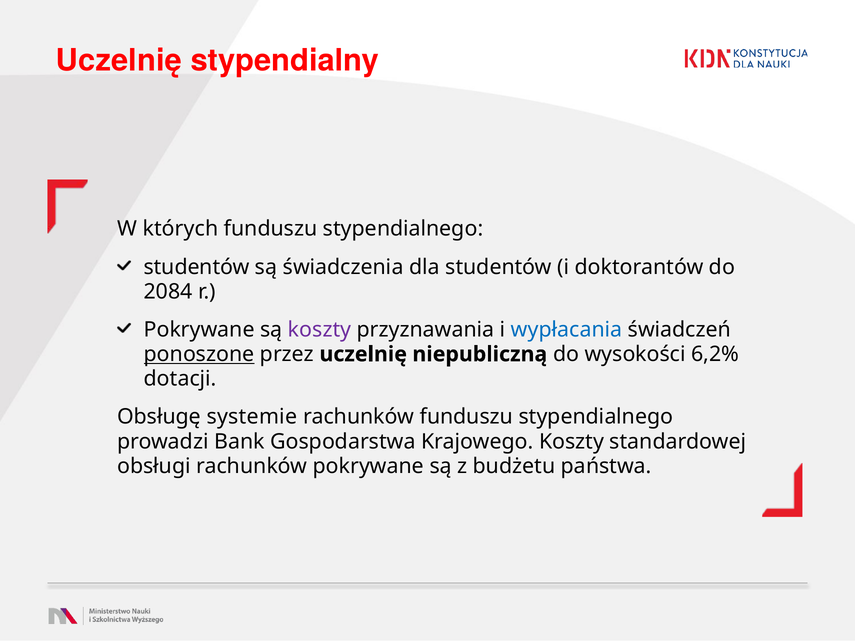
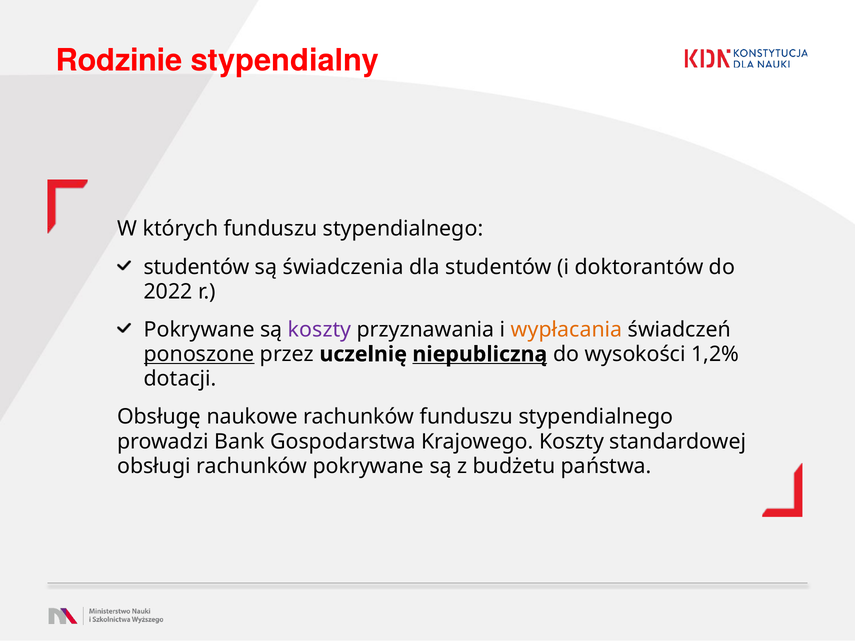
Uczelnię at (119, 60): Uczelnię -> Rodzinie
2084: 2084 -> 2022
wypłacania colour: blue -> orange
niepubliczną underline: none -> present
6,2%: 6,2% -> 1,2%
systemie: systemie -> naukowe
